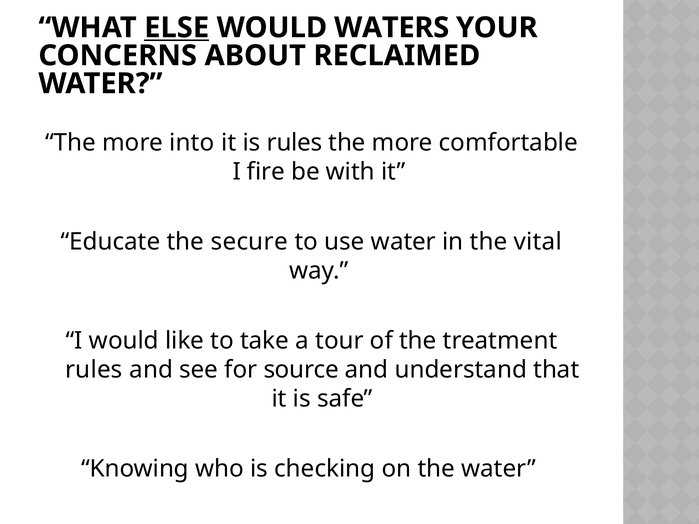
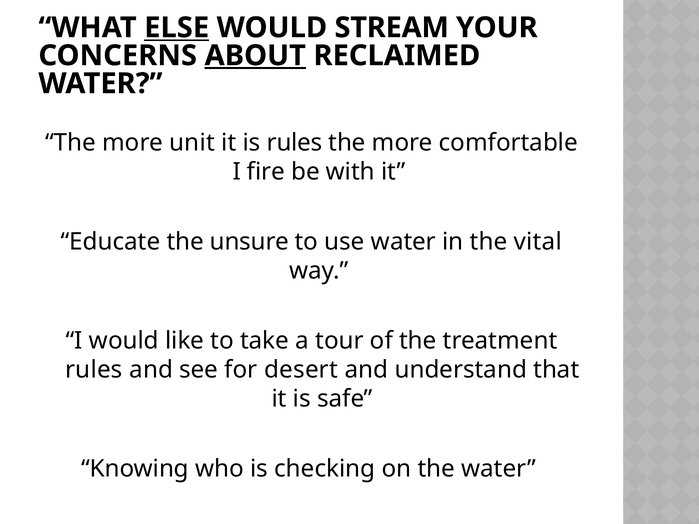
WATERS: WATERS -> STREAM
ABOUT underline: none -> present
into: into -> unit
secure: secure -> unsure
source: source -> desert
